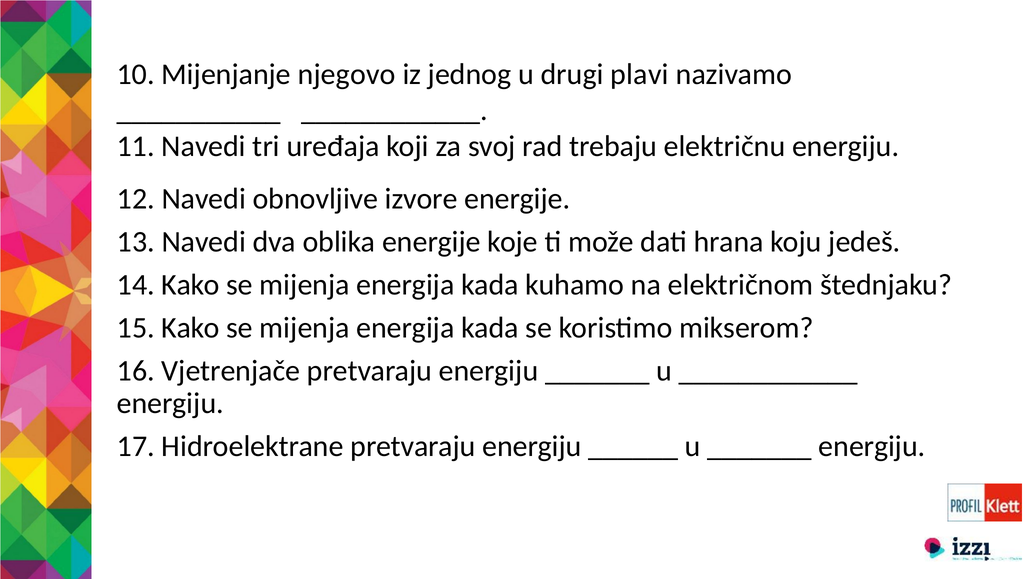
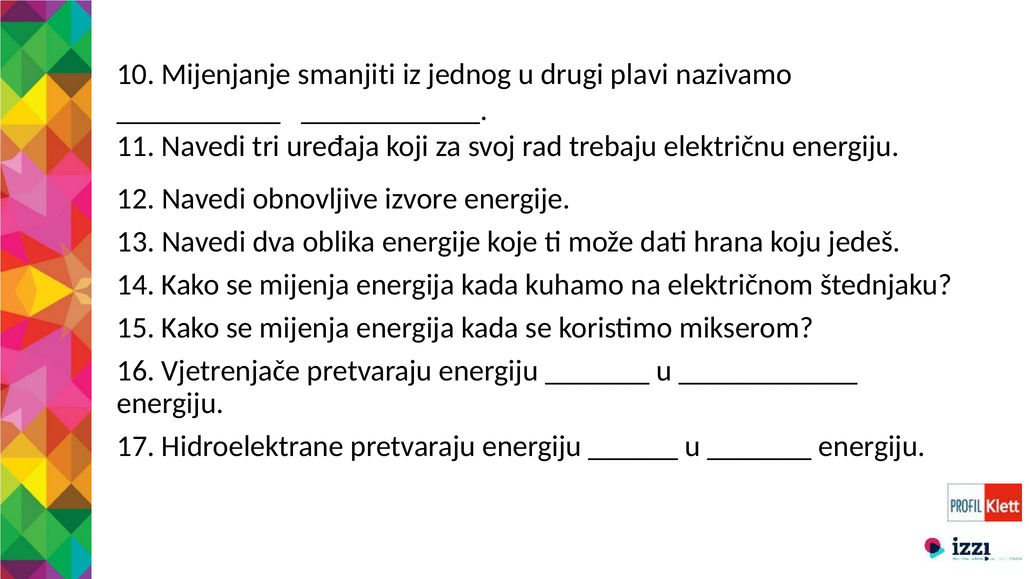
njegovo: njegovo -> smanjiti
